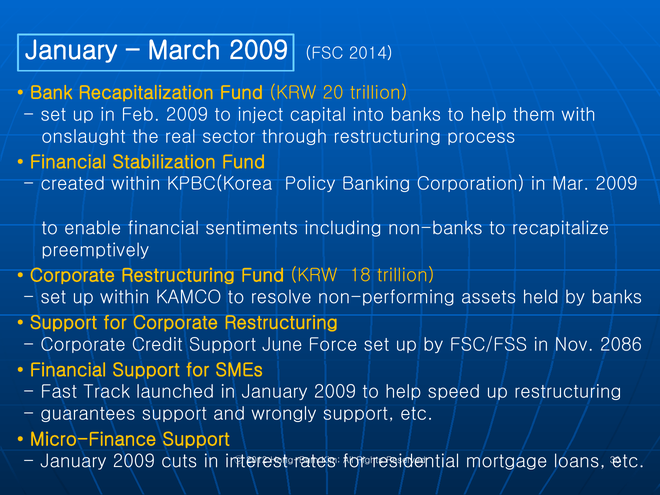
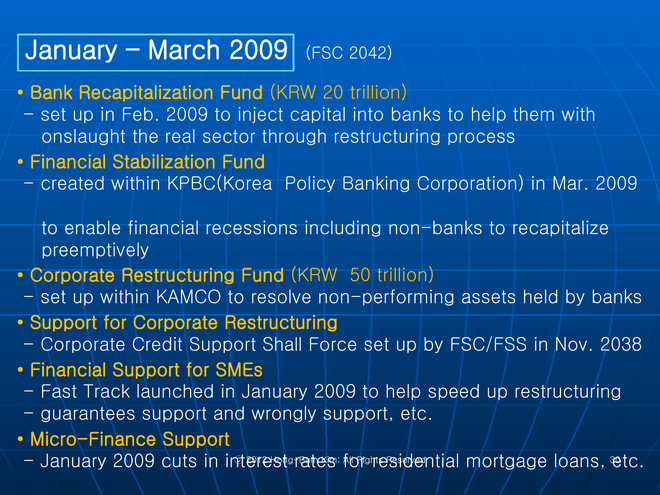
2014: 2014 -> 2042
sentiments: sentiments -> recessions
18: 18 -> 50
June: June -> Shall
2086: 2086 -> 2038
